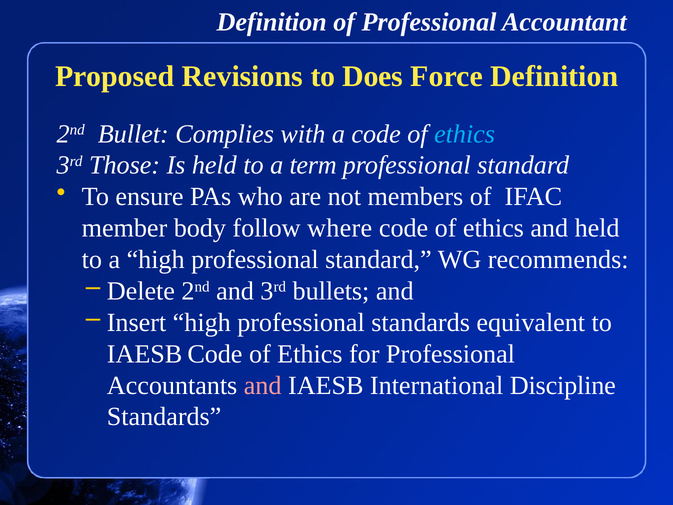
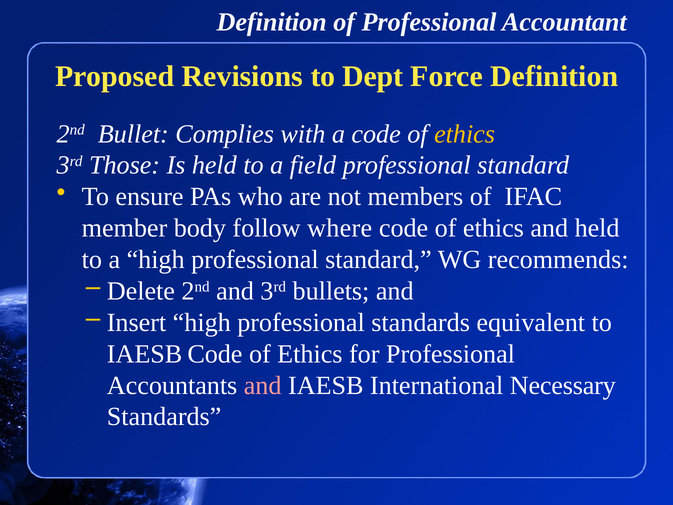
Does: Does -> Dept
ethics at (465, 134) colour: light blue -> yellow
term: term -> field
Discipline: Discipline -> Necessary
